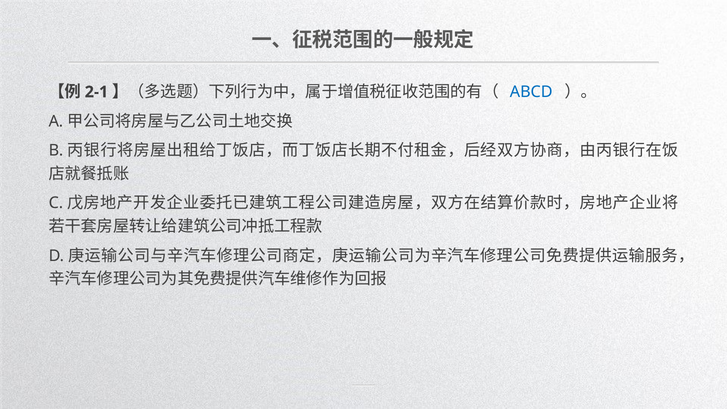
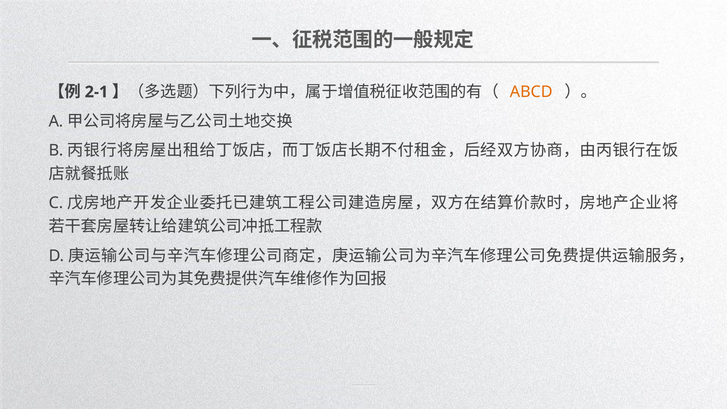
ABCD colour: blue -> orange
